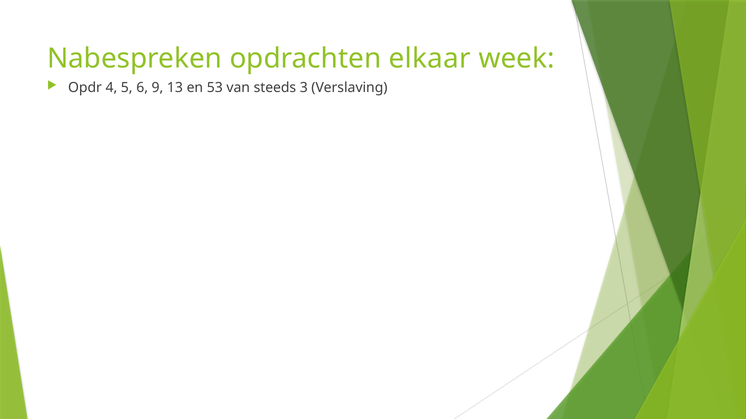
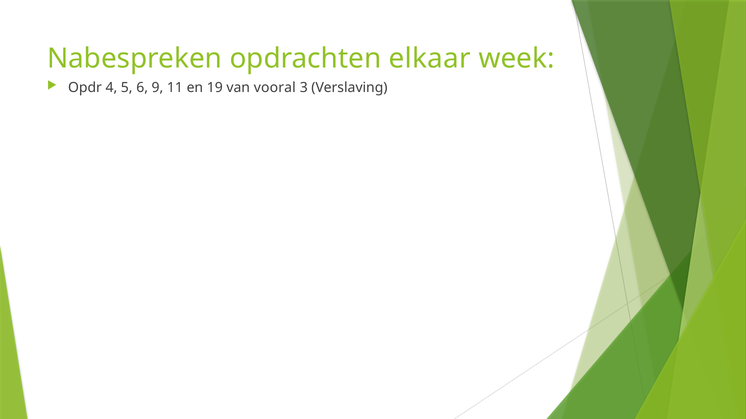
13: 13 -> 11
53: 53 -> 19
steeds: steeds -> vooral
